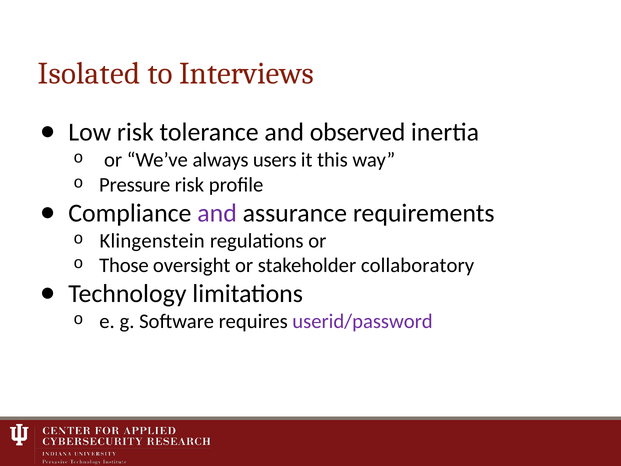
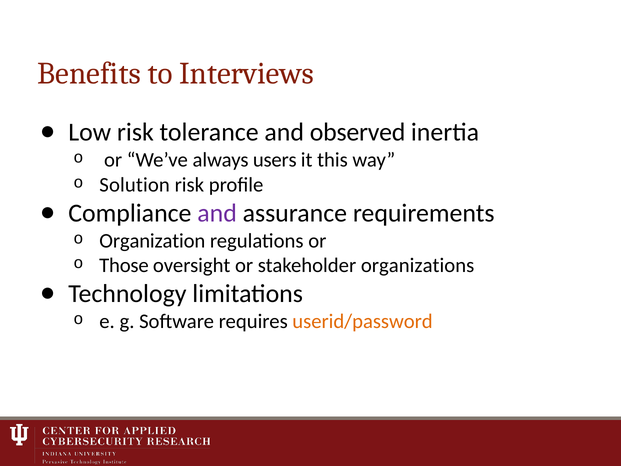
Isolated: Isolated -> Benefits
Pressure: Pressure -> Solution
Klingenstein: Klingenstein -> Organization
collaboratory: collaboratory -> organizations
userid/password colour: purple -> orange
